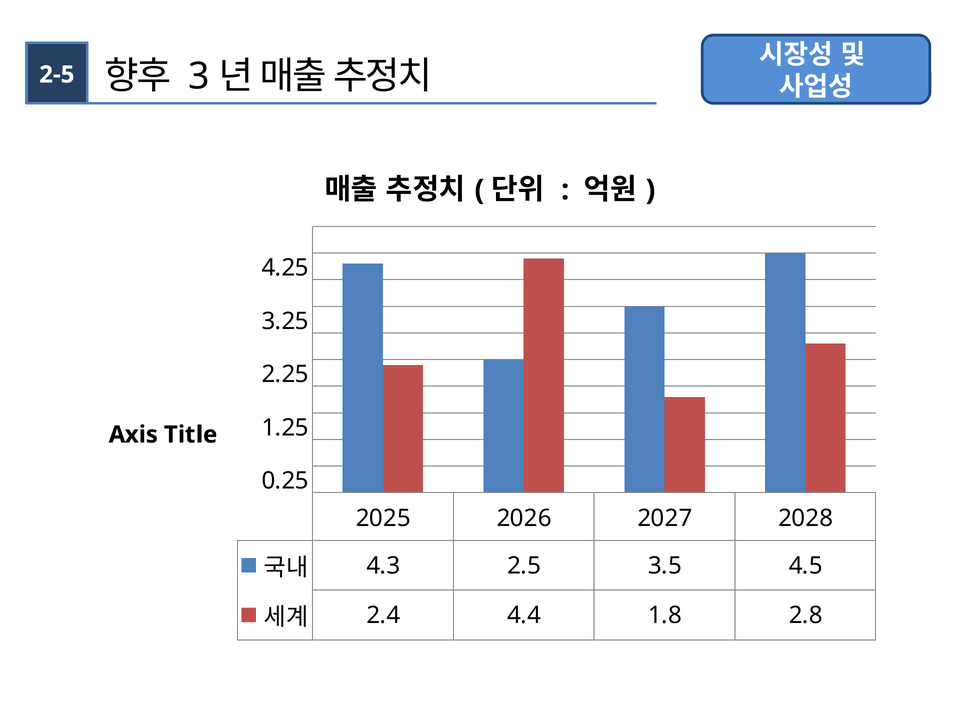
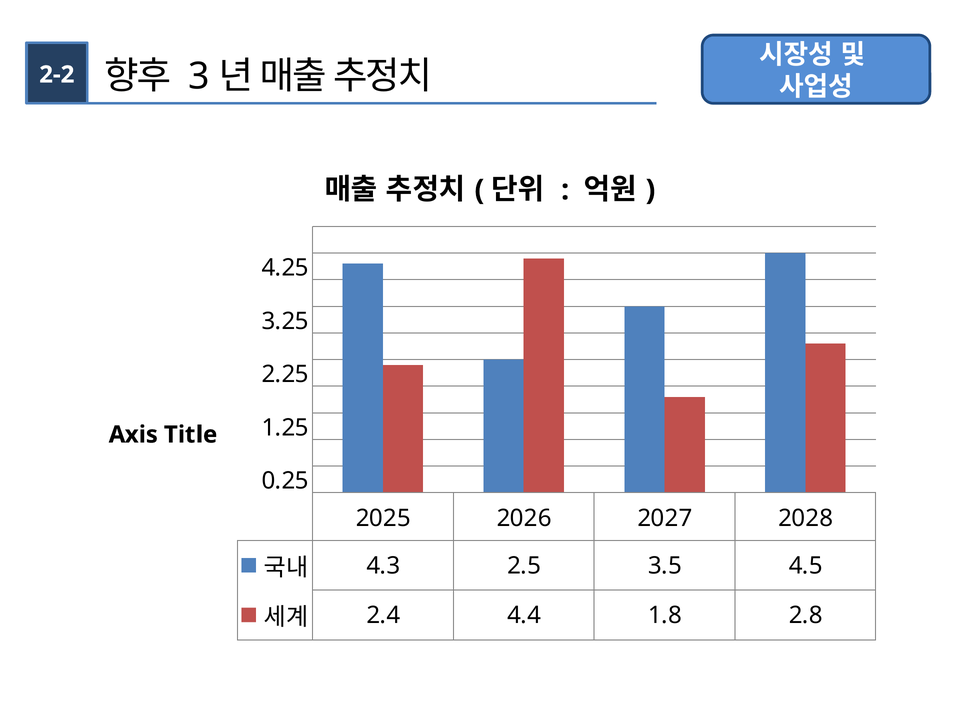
2-5: 2-5 -> 2-2
